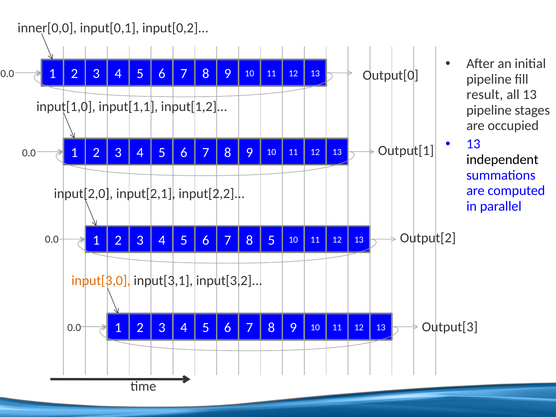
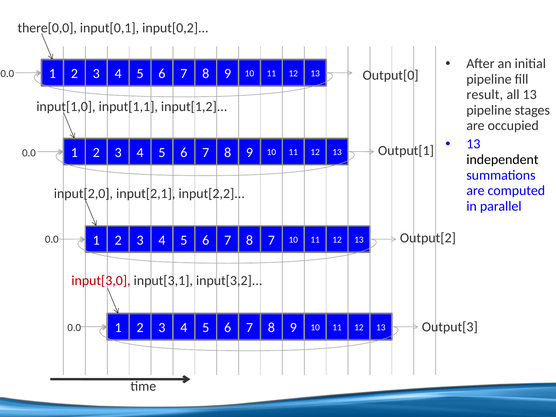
inner[0,0: inner[0,0 -> there[0,0
8 5: 5 -> 7
input[3,0 colour: orange -> red
